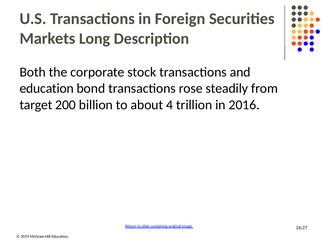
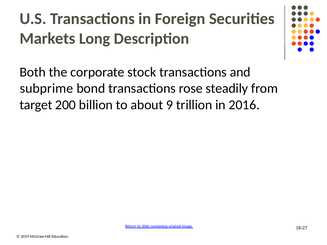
education at (47, 89): education -> subprime
4: 4 -> 9
